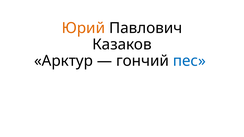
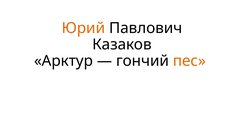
пес colour: blue -> orange
